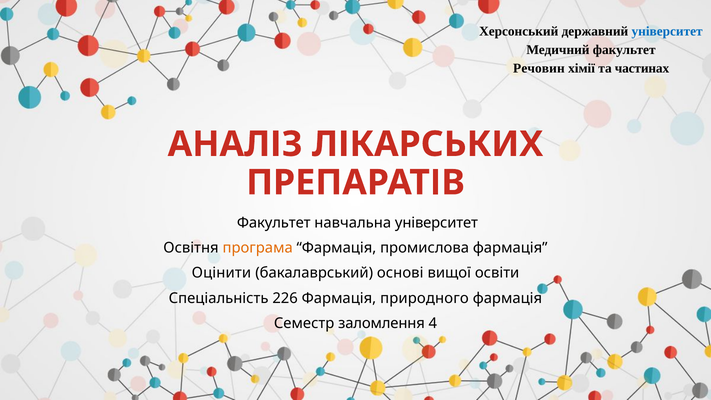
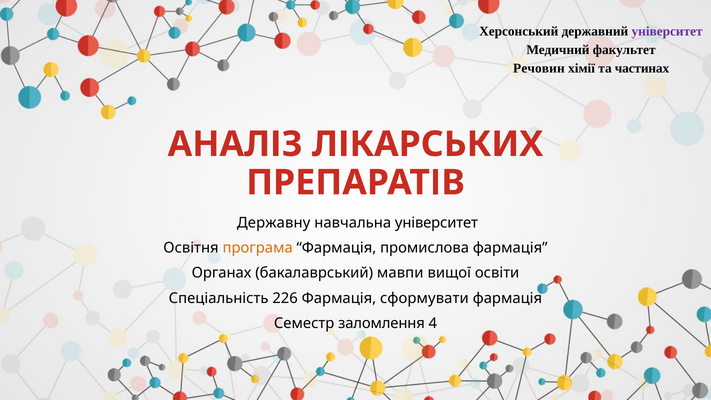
університет at (667, 31) colour: blue -> purple
Факультет at (274, 223): Факультет -> Державну
Оцінити: Оцінити -> Органах
основі: основі -> мавпи
природного: природного -> сформувати
